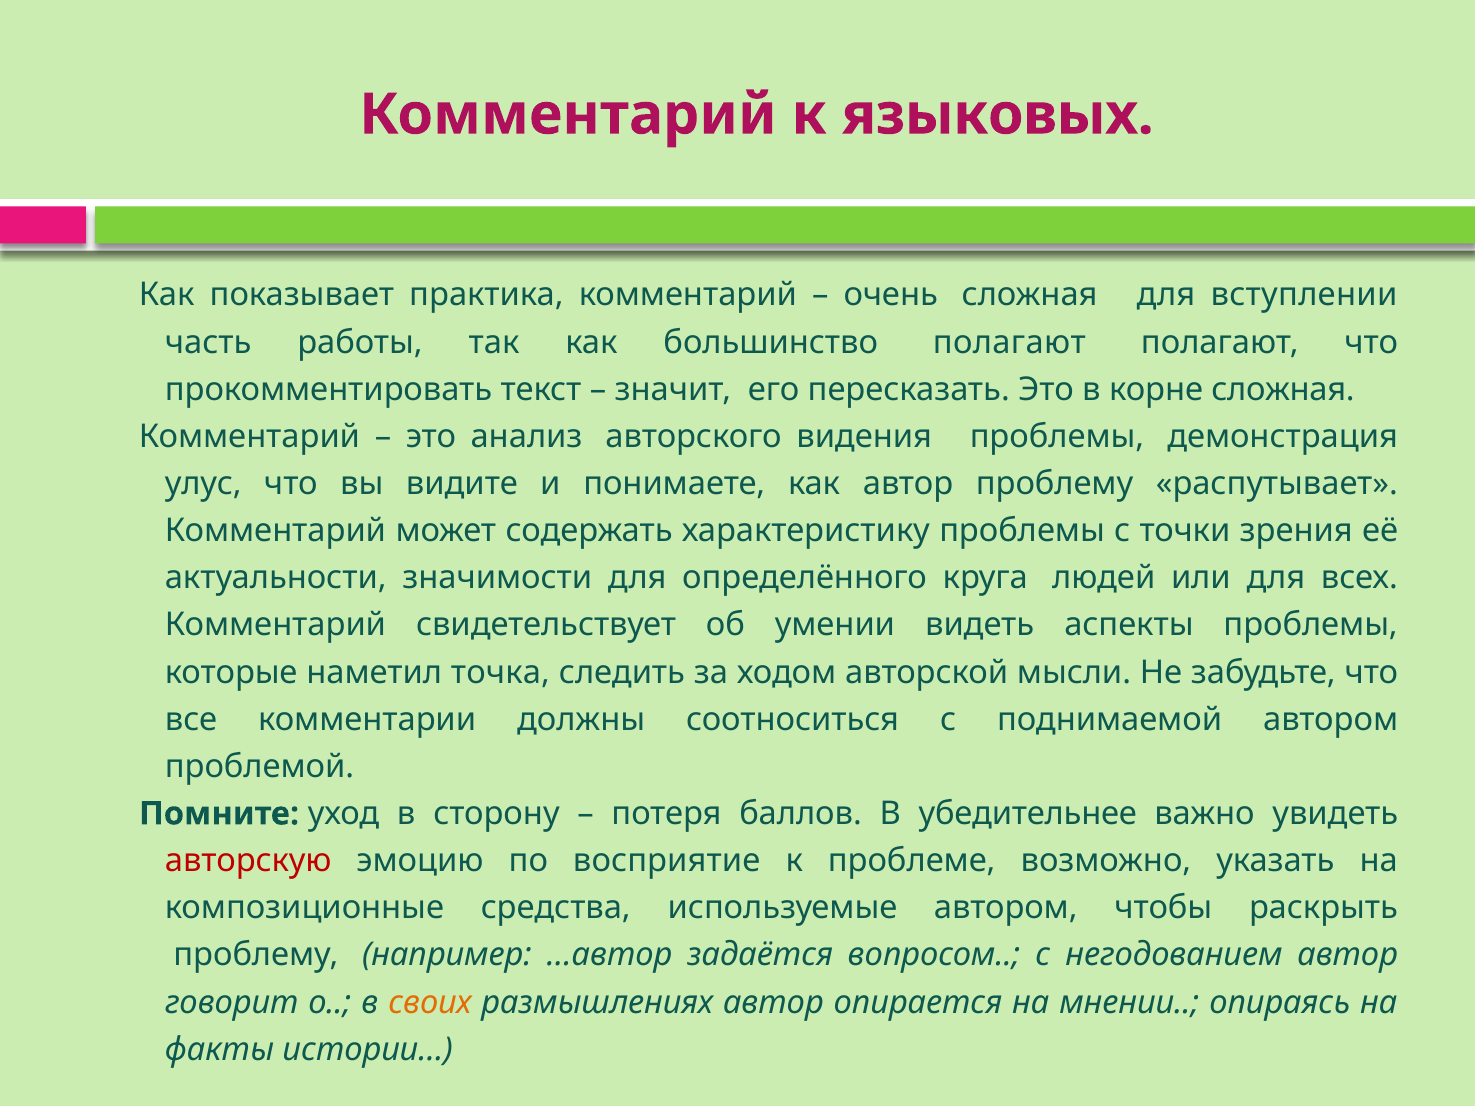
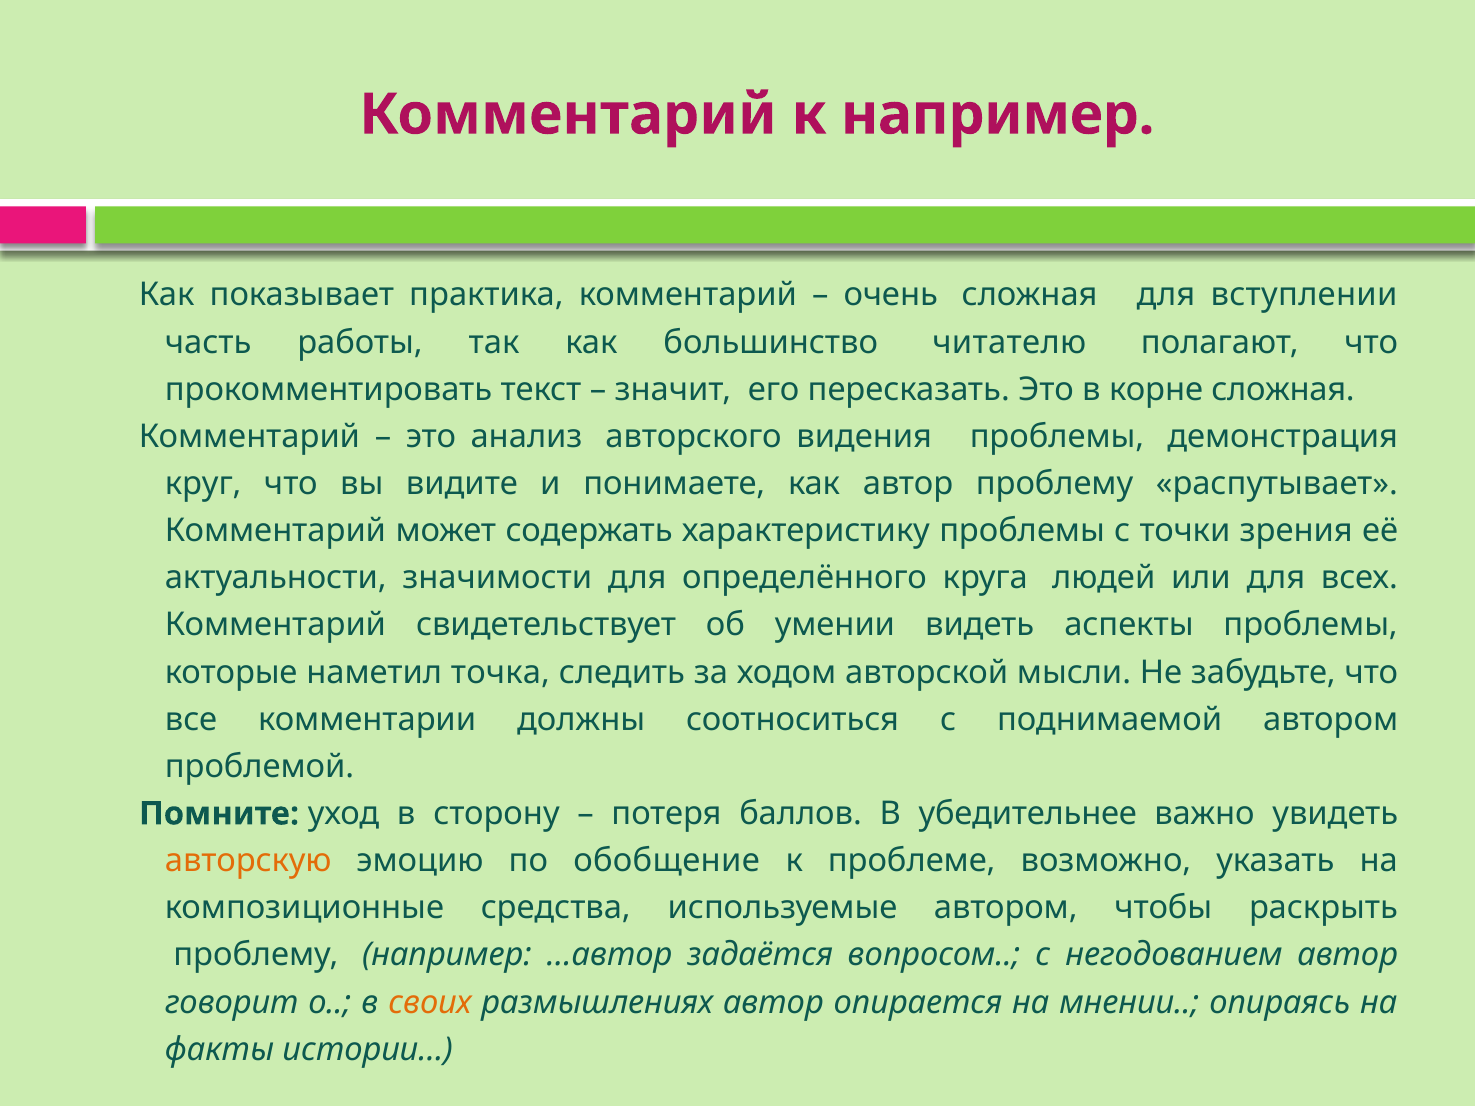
к языковых: языковых -> например
большинство полагают: полагают -> читателю
улус: улус -> круг
авторскую colour: red -> orange
восприятие: восприятие -> обобщение
